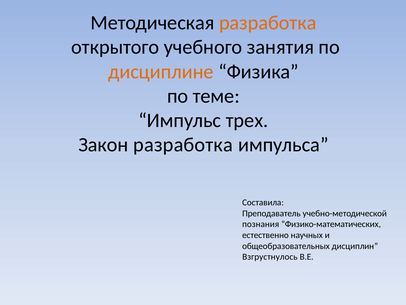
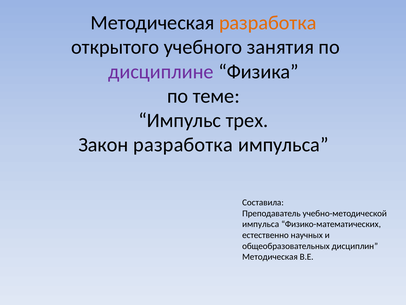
дисциплине colour: orange -> purple
познания at (261, 224): познания -> импульса
Взгрустнулось at (270, 256): Взгрустнулось -> Методическая
